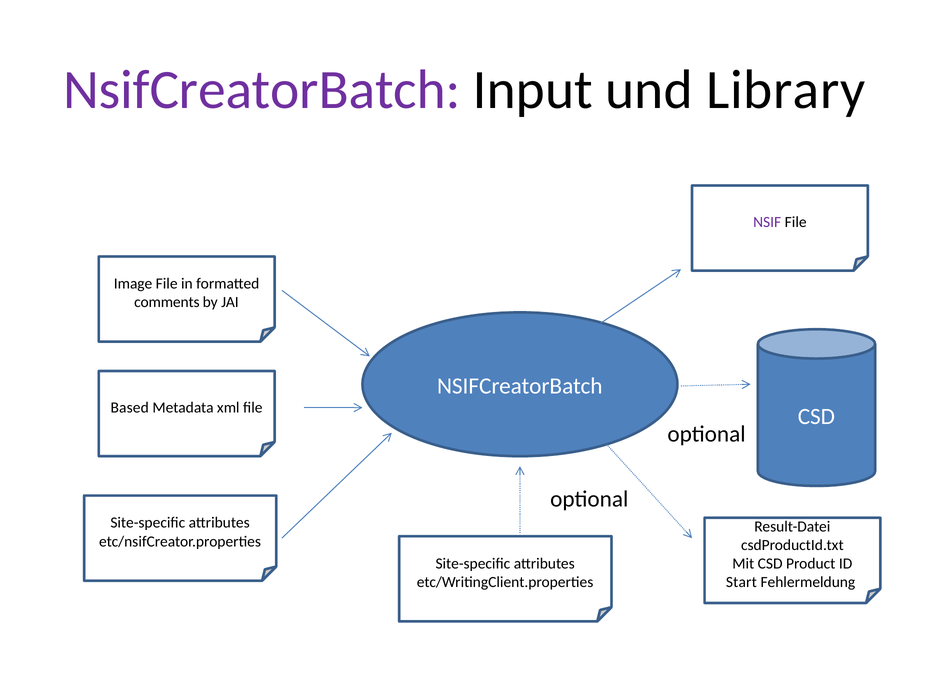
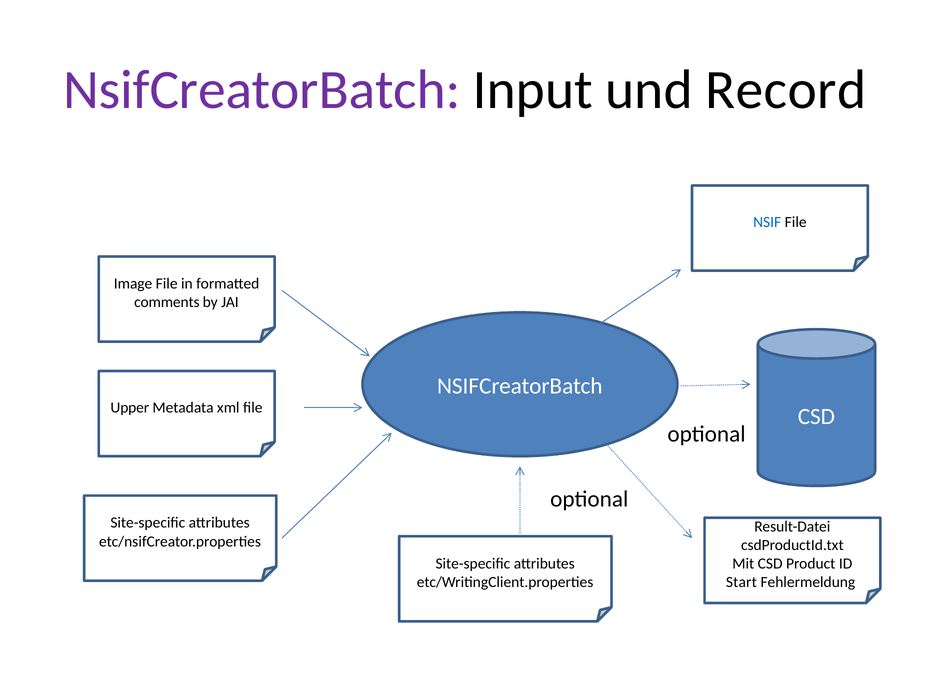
Library: Library -> Record
NSIF colour: purple -> blue
Based: Based -> Upper
